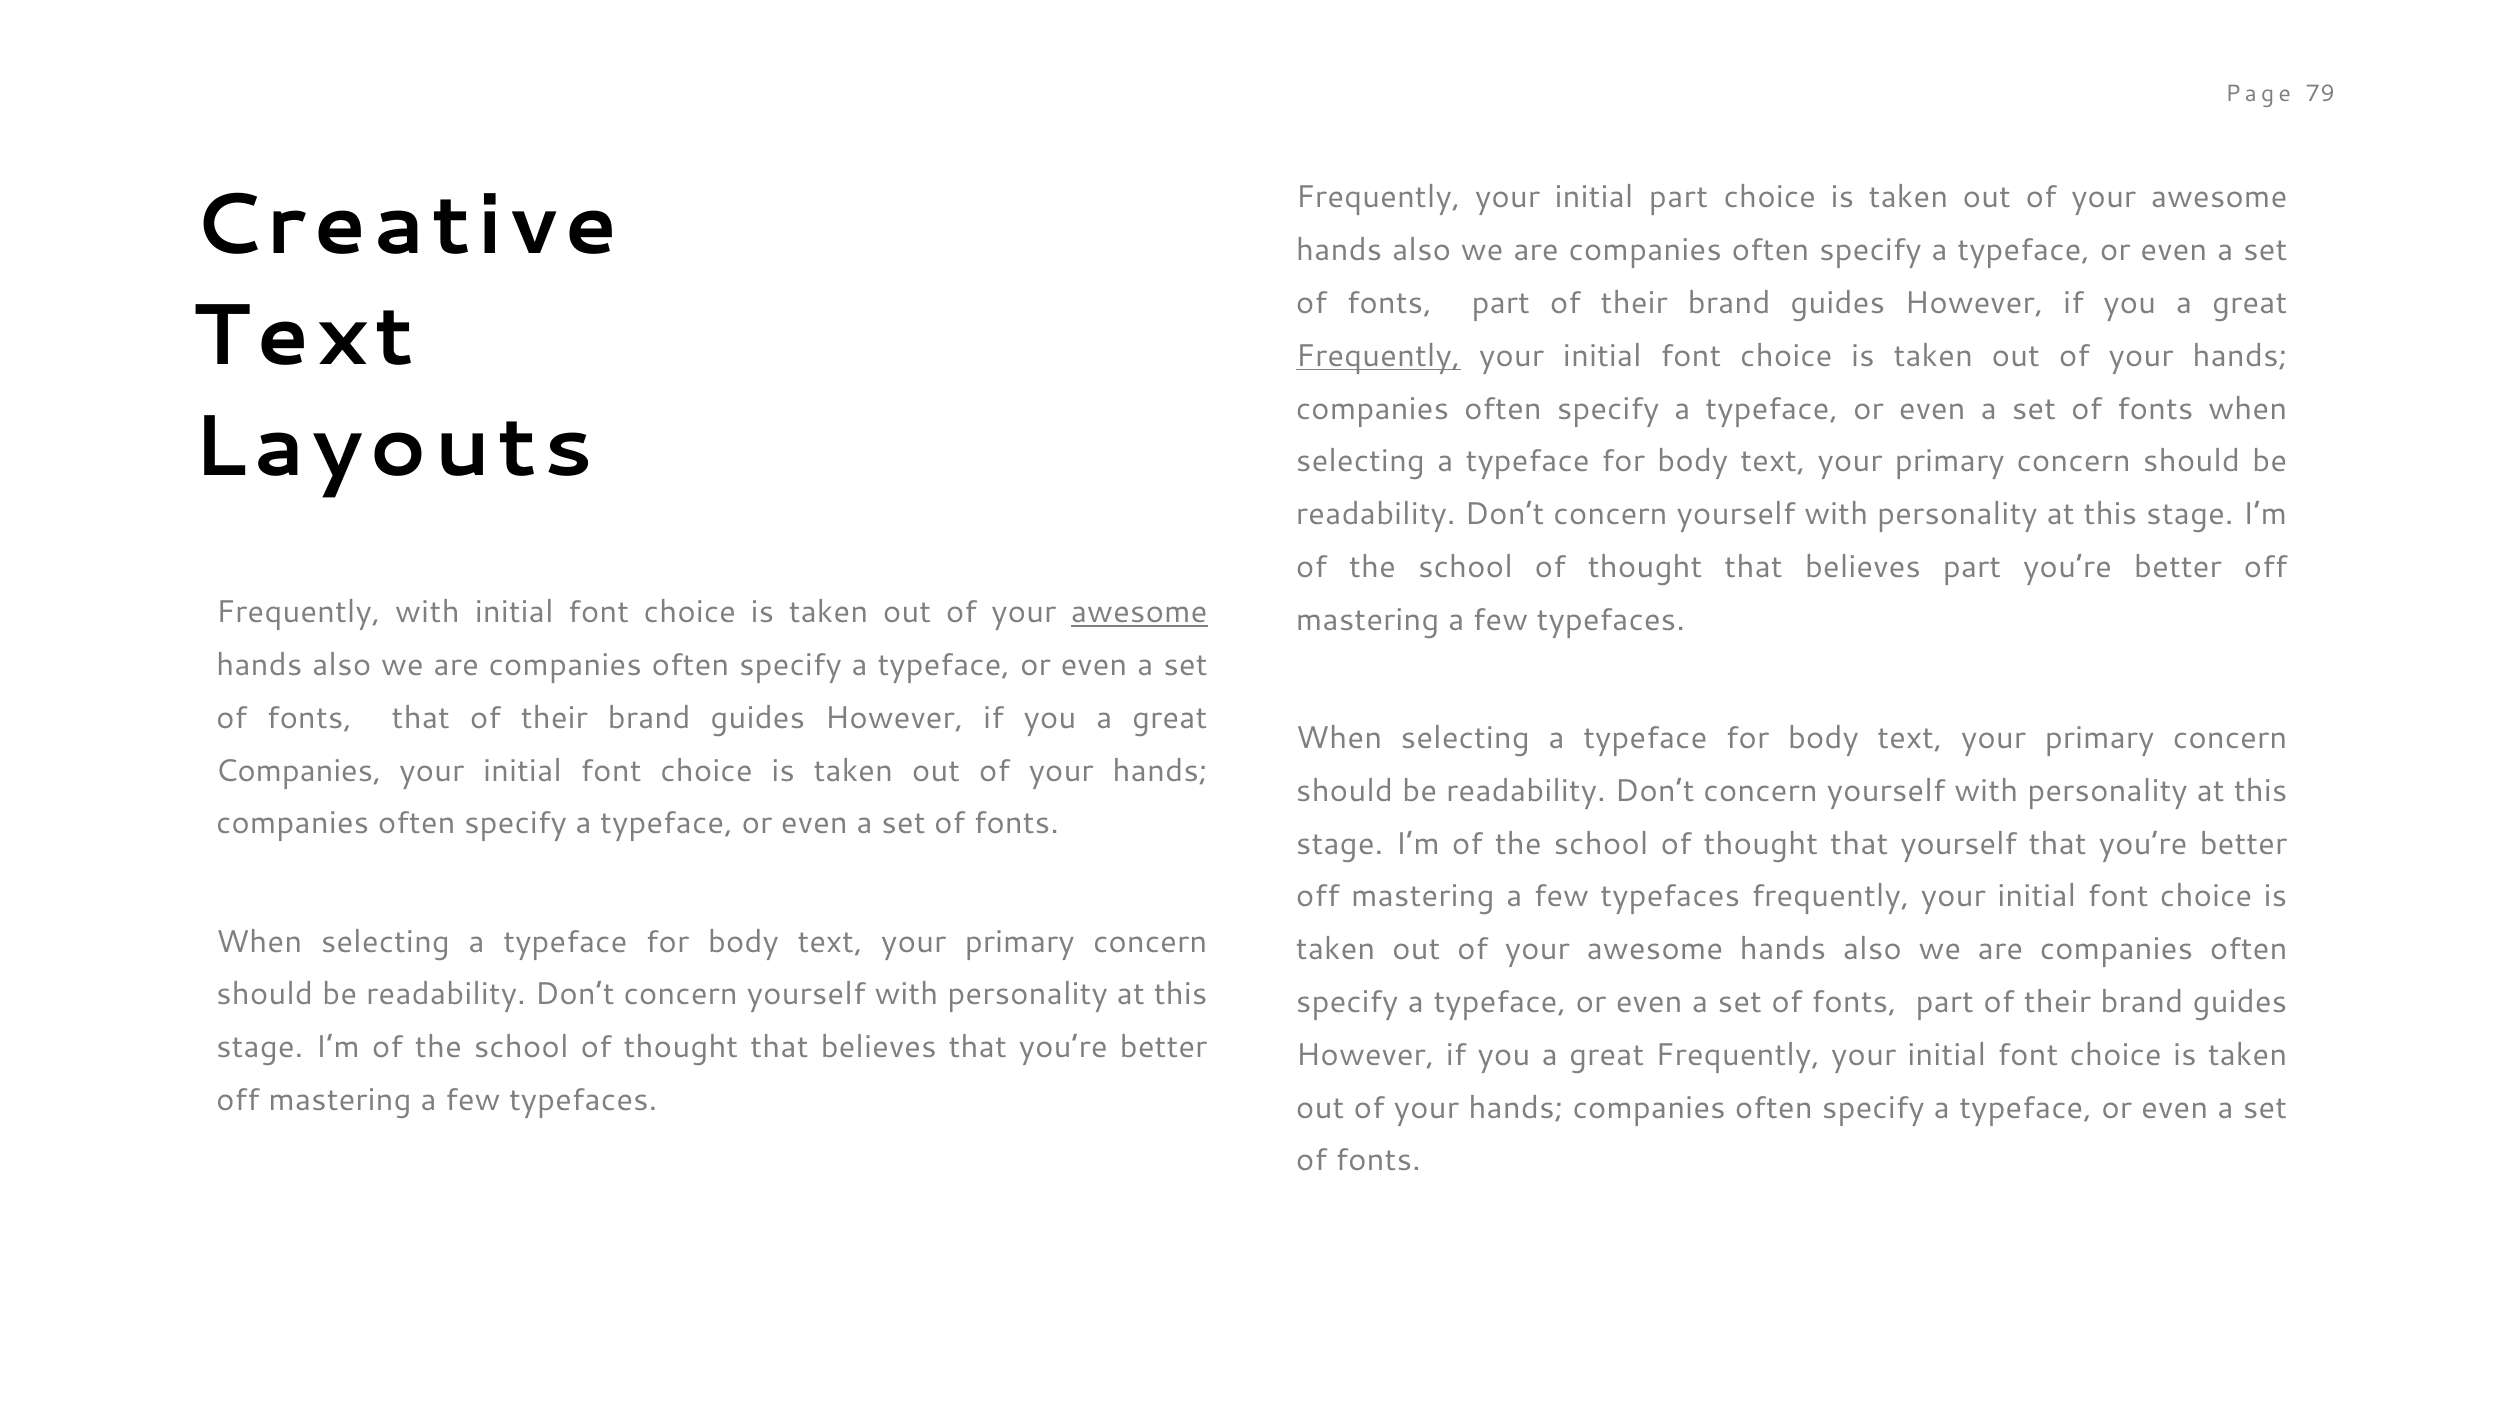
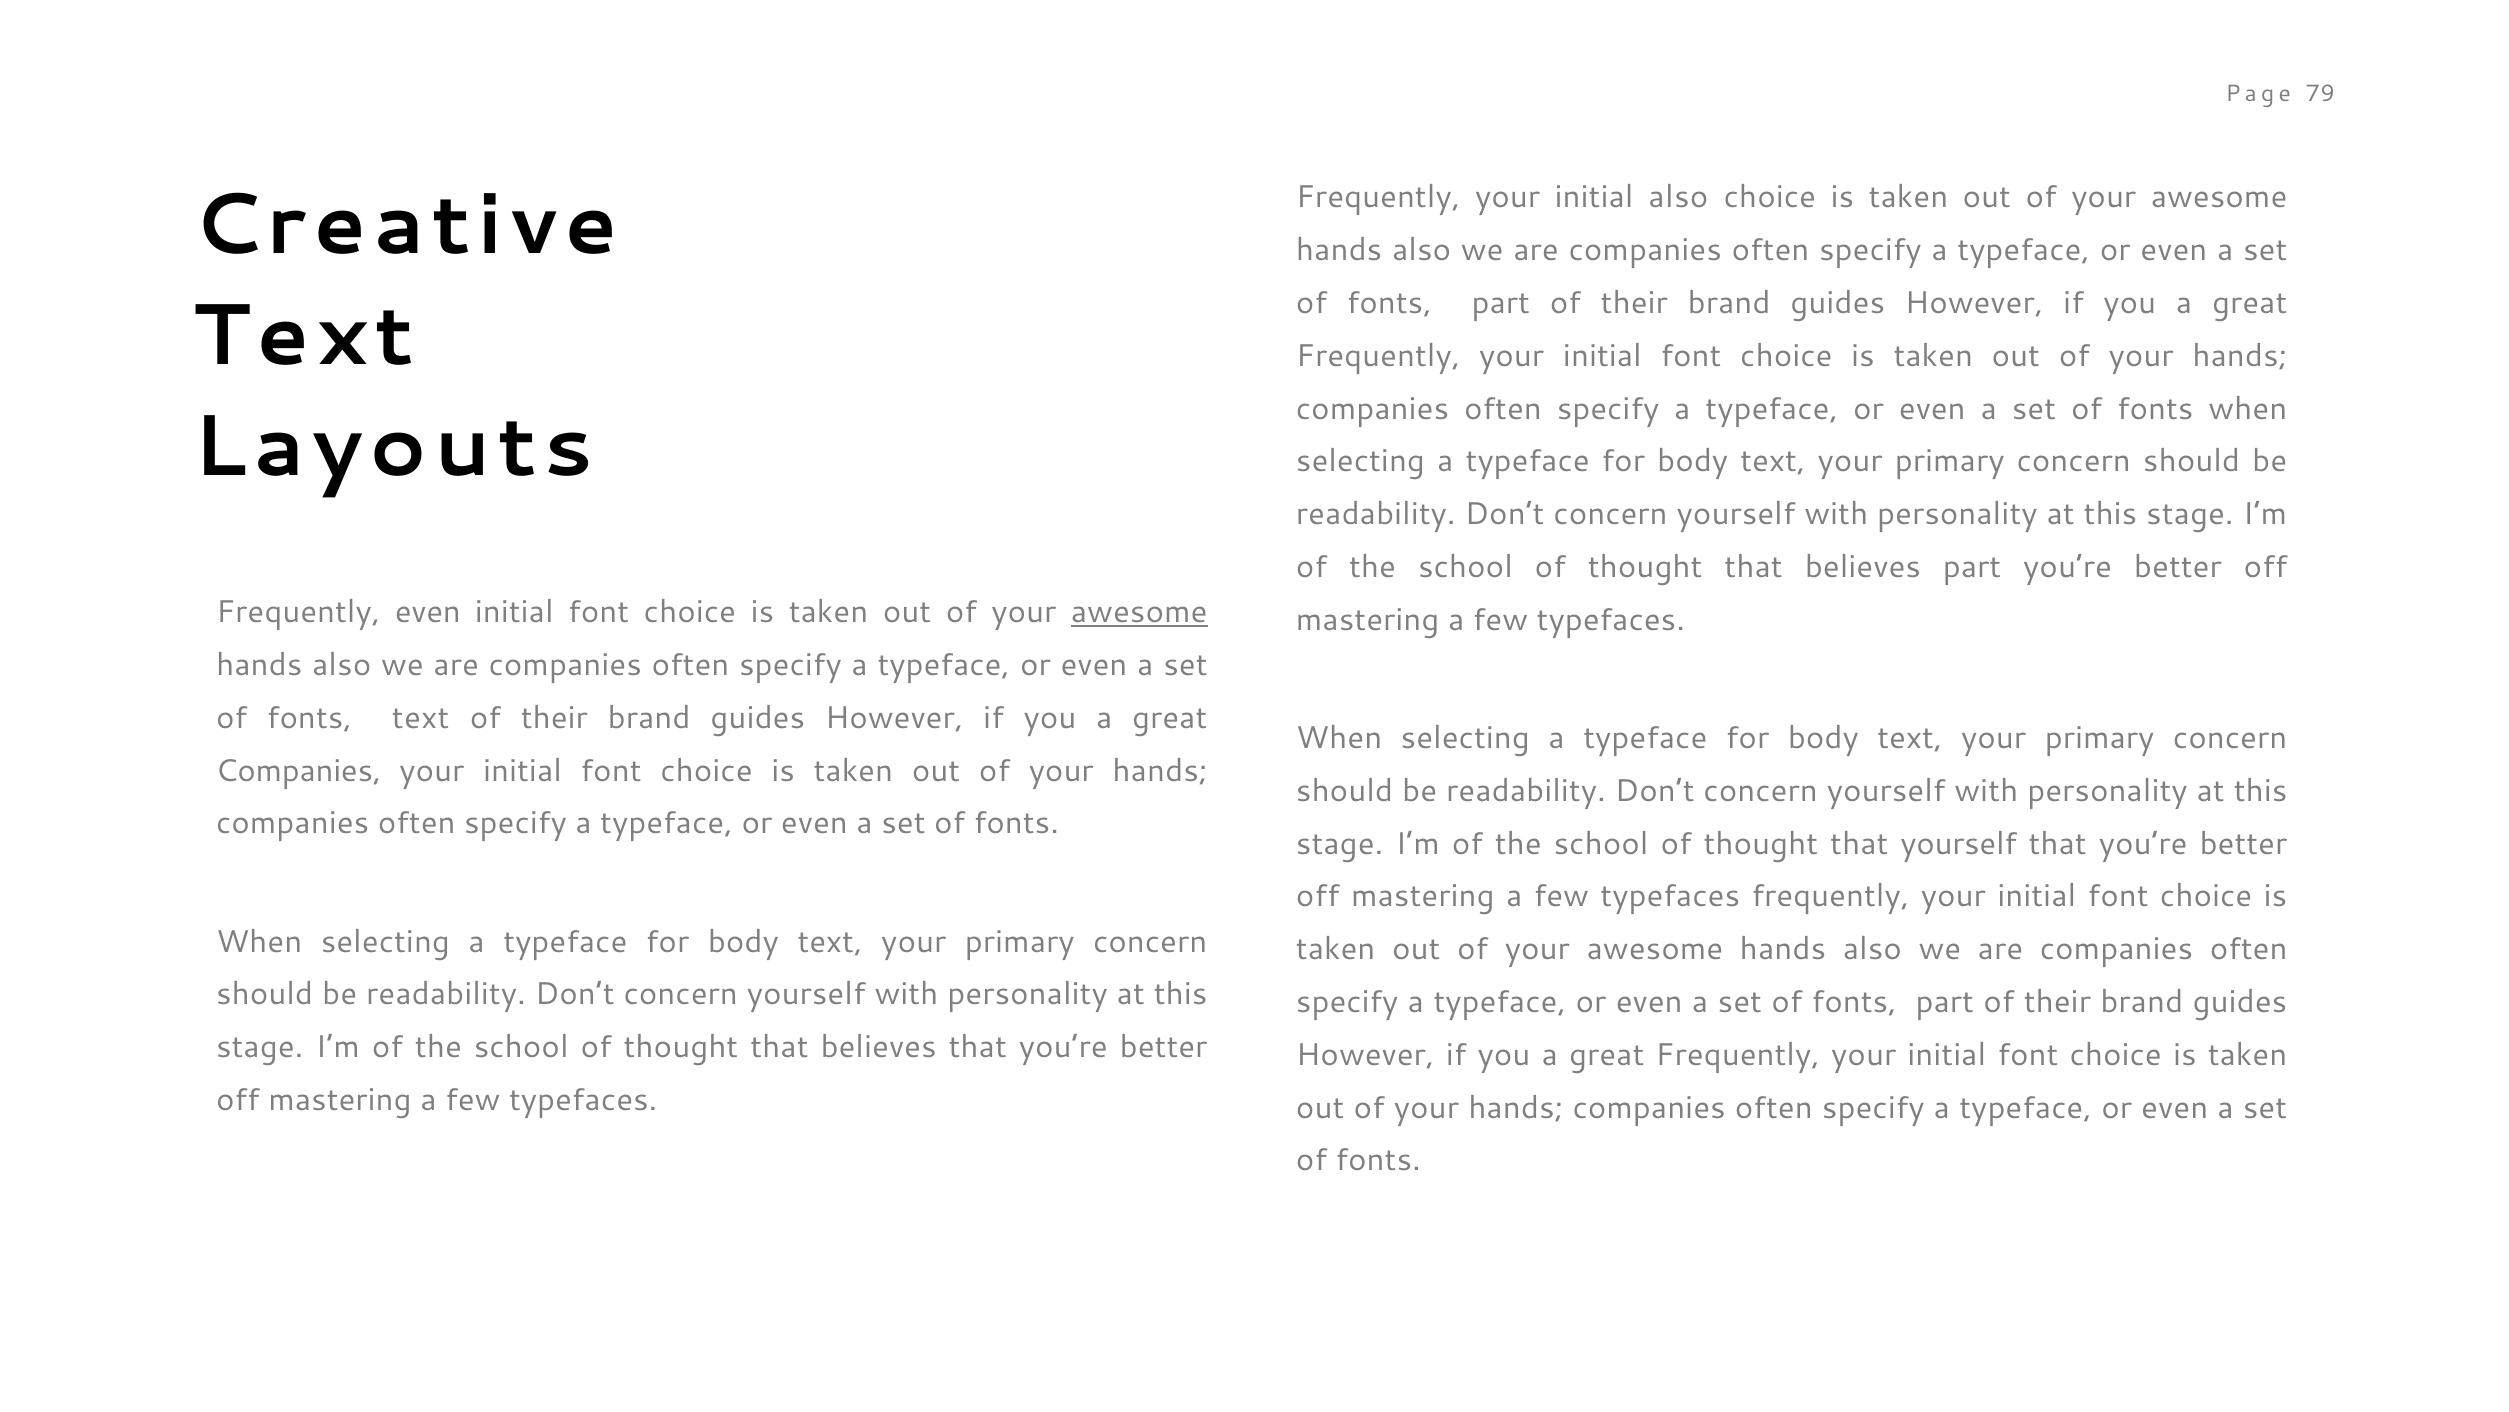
initial part: part -> also
Frequently at (1378, 356) underline: present -> none
Frequently with: with -> even
fonts that: that -> text
